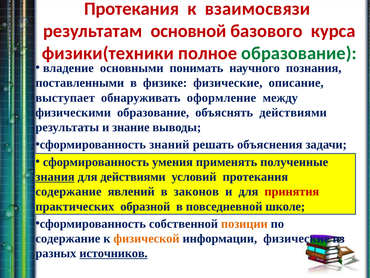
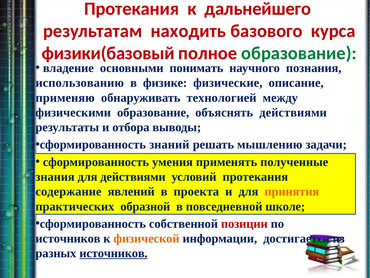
взаимосвязи: взаимосвязи -> дальнейшего
основной: основной -> находить
физики(техники: физики(техники -> физики(базовый
поставленными: поставленными -> использованию
выступает: выступает -> применяю
оформление: оформление -> технологией
знание: знание -> отбора
объяснения: объяснения -> мышлению
знания underline: present -> none
законов: законов -> проекта
принятия colour: red -> orange
позиции colour: orange -> red
содержание at (68, 238): содержание -> источников
информации физические: физические -> достигается
